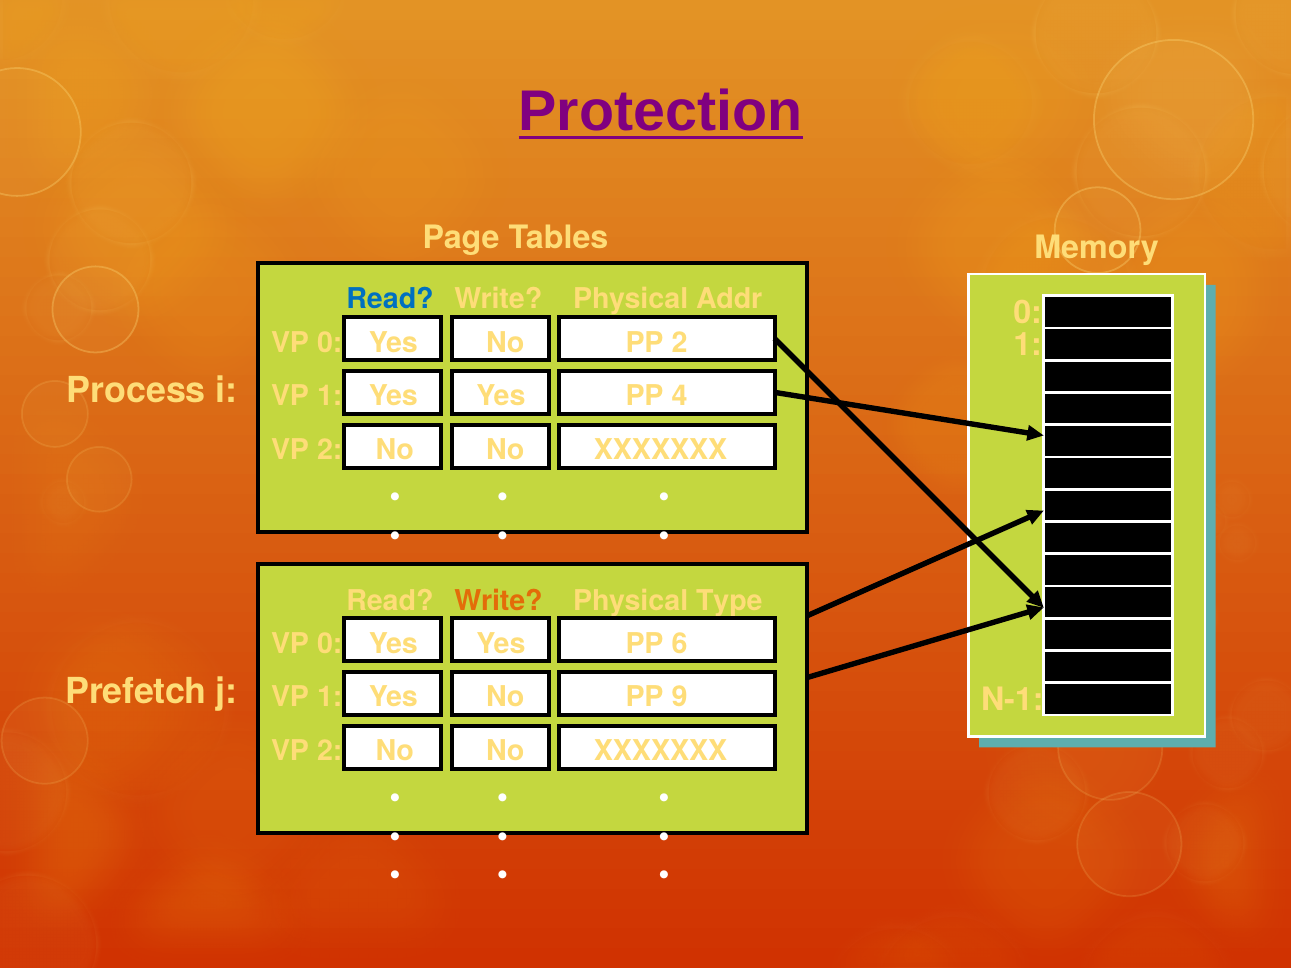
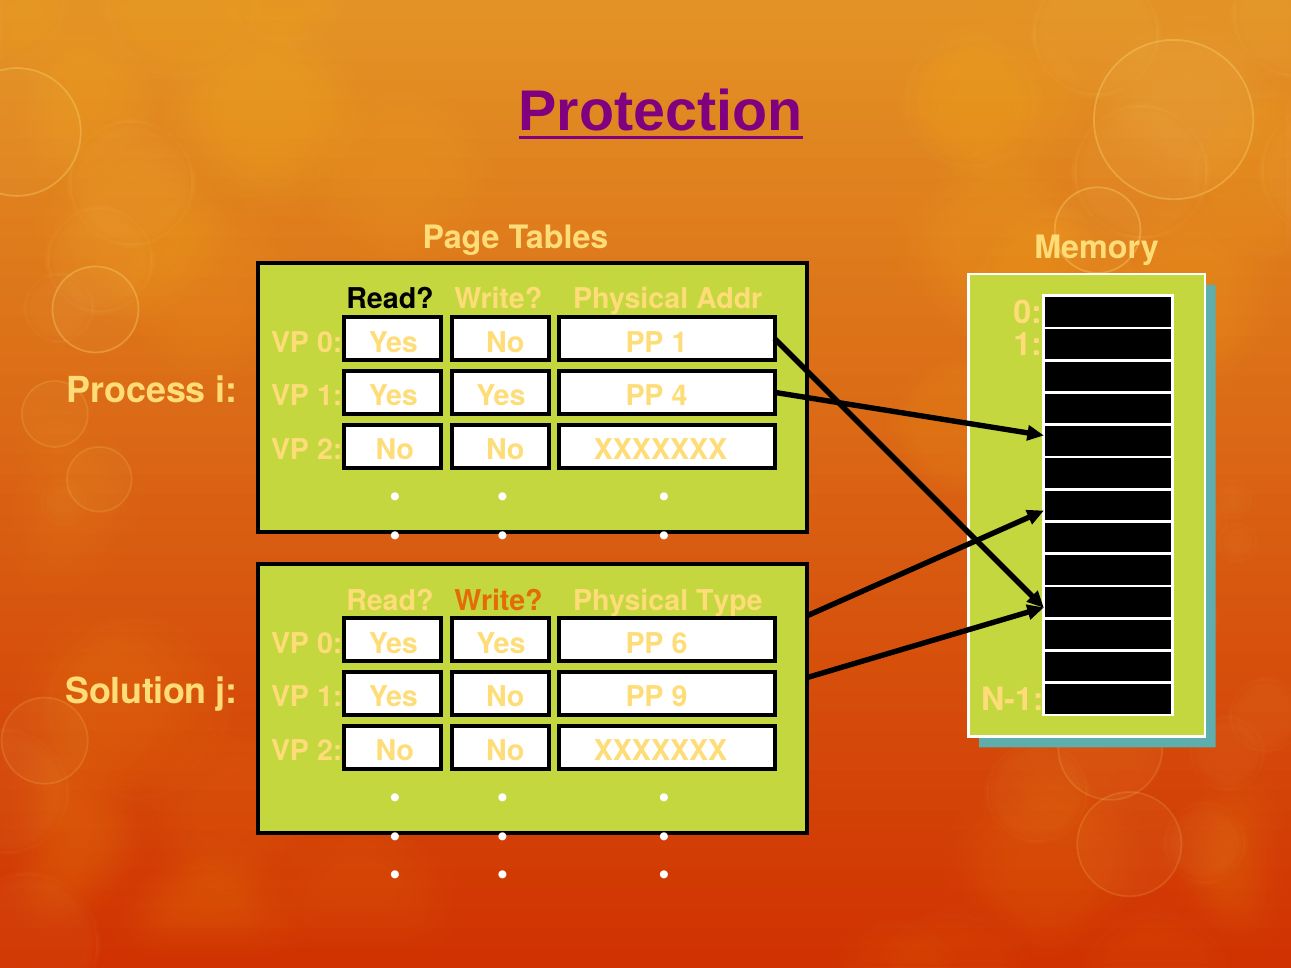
Read at (390, 300) colour: blue -> black
PP 2: 2 -> 1
Prefetch: Prefetch -> Solution
